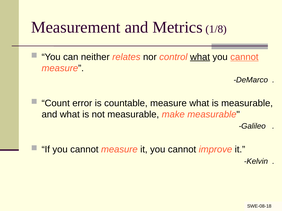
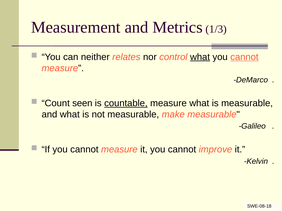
1/8: 1/8 -> 1/3
error: error -> seen
countable underline: none -> present
